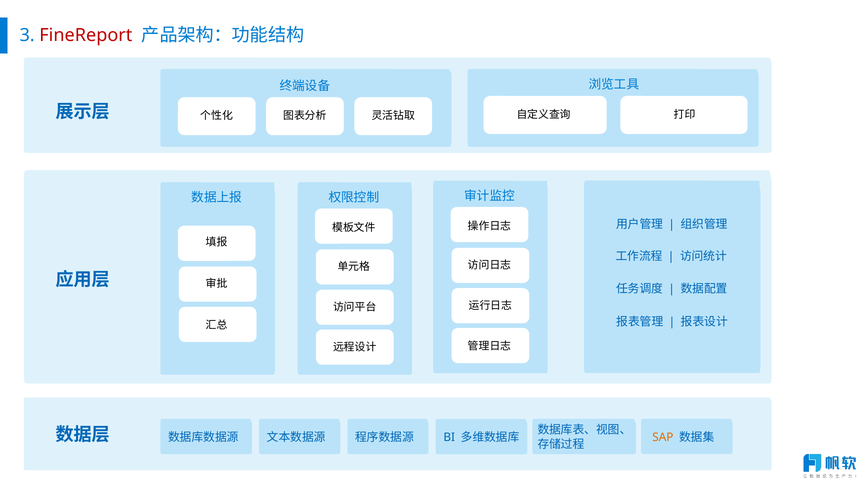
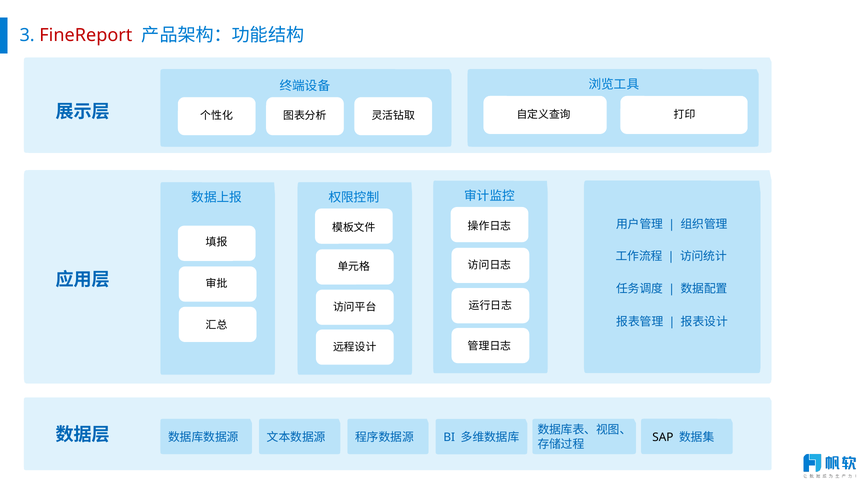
SAP colour: orange -> black
